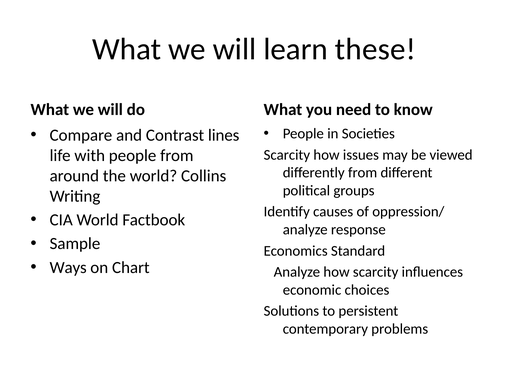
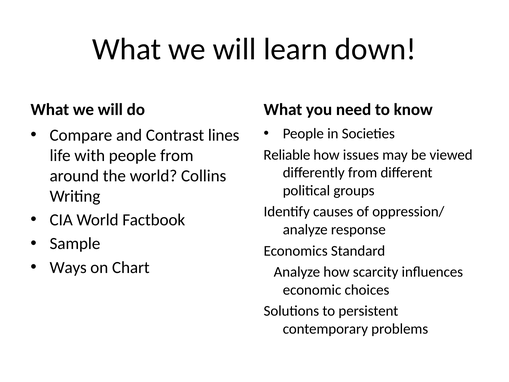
these: these -> down
Scarcity at (287, 155): Scarcity -> Reliable
